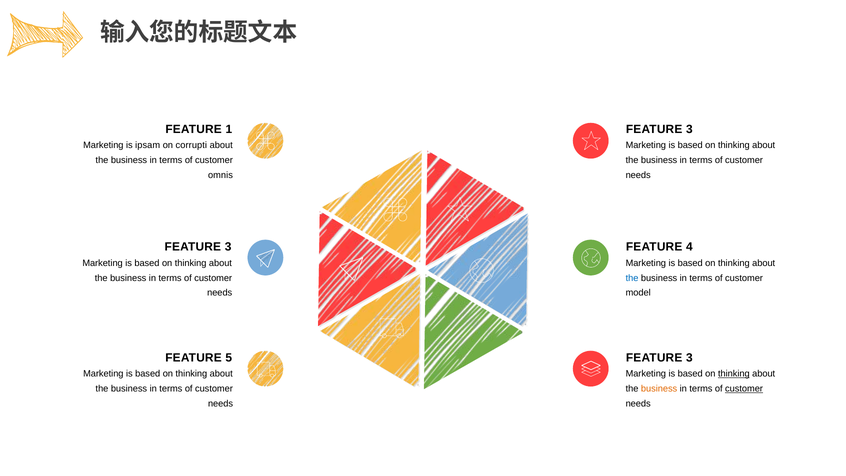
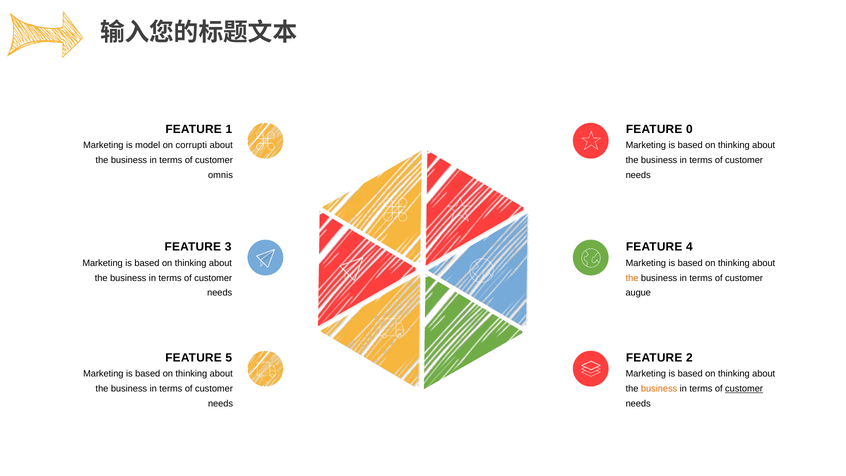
3 at (689, 129): 3 -> 0
ipsam: ipsam -> model
the at (632, 278) colour: blue -> orange
model: model -> augue
3 at (689, 358): 3 -> 2
thinking at (734, 373) underline: present -> none
